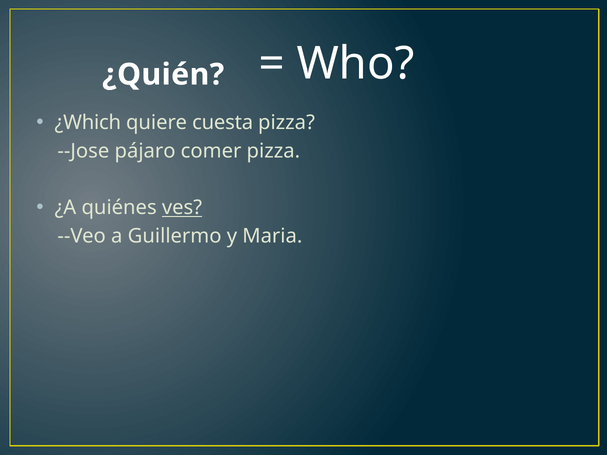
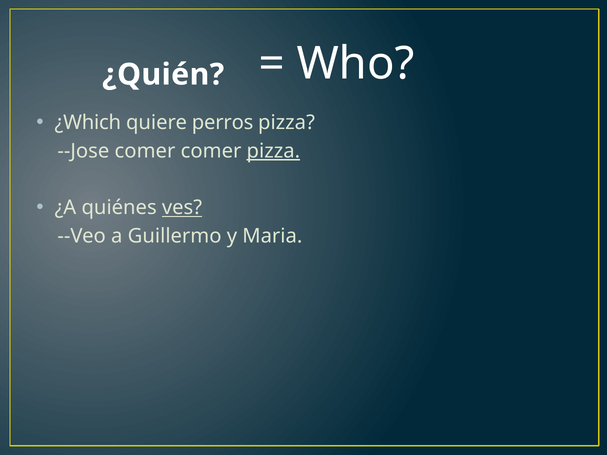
cuesta: cuesta -> perros
--Jose pájaro: pájaro -> comer
pizza at (273, 151) underline: none -> present
